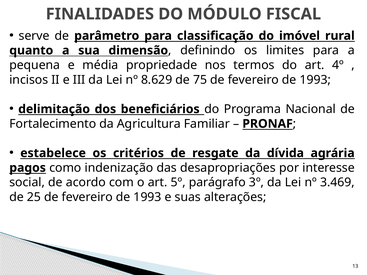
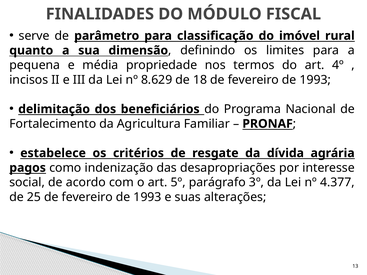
75: 75 -> 18
3.469: 3.469 -> 4.377
